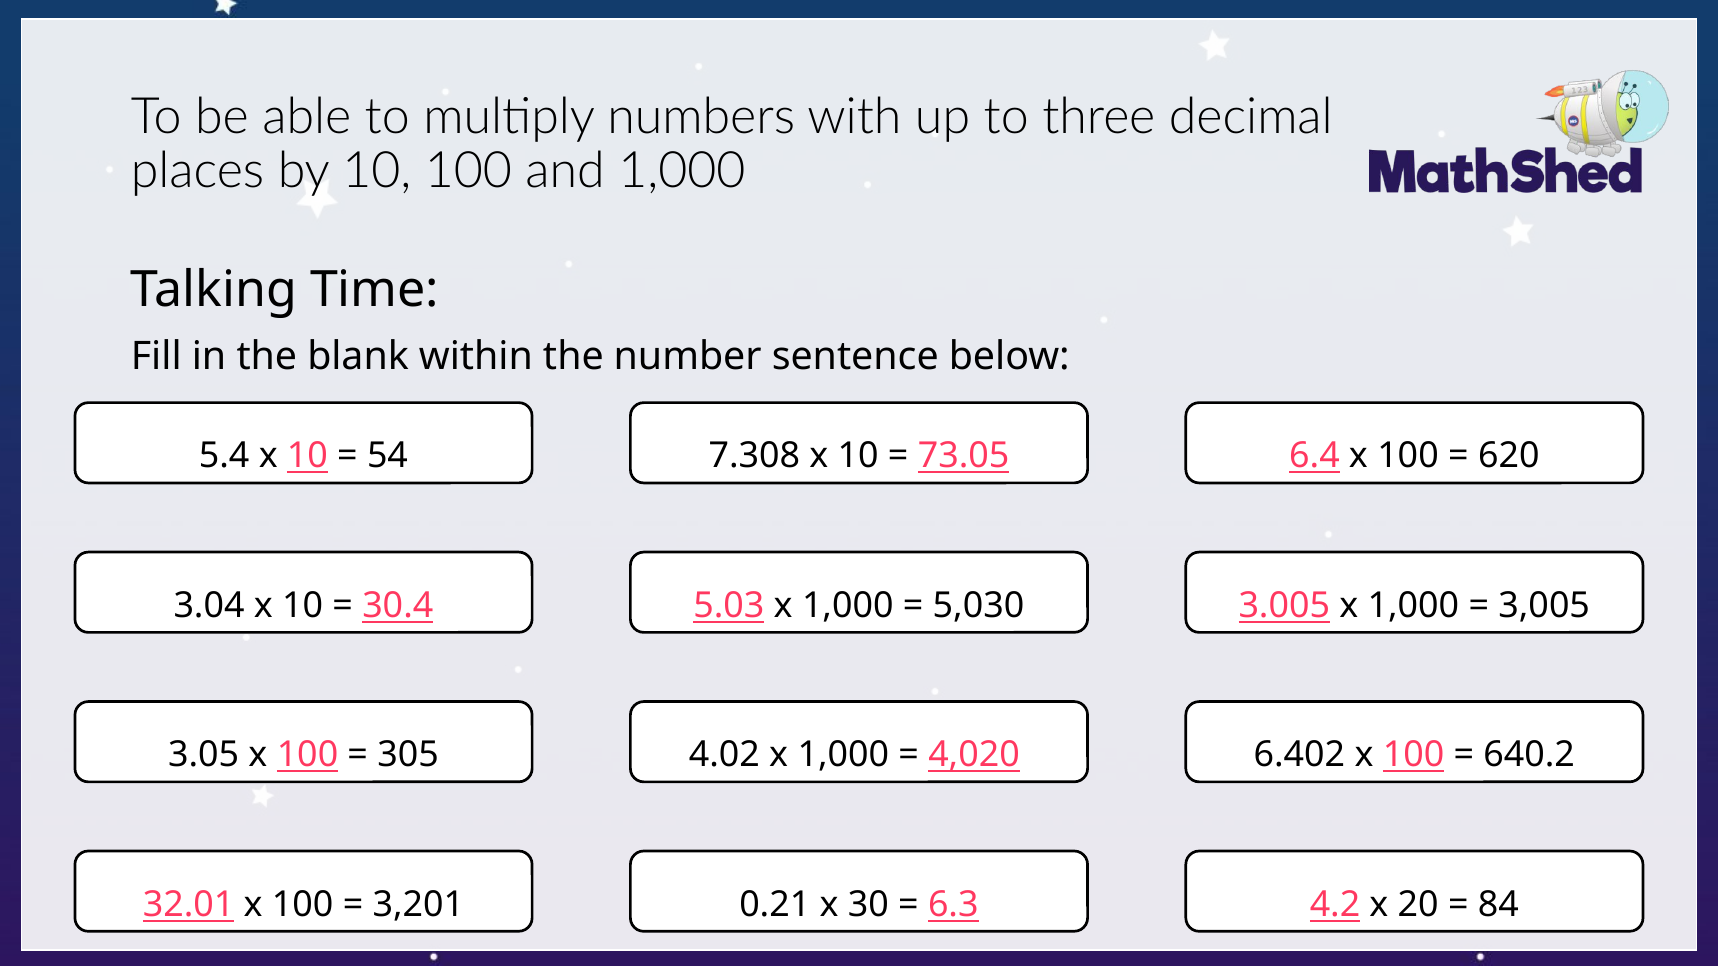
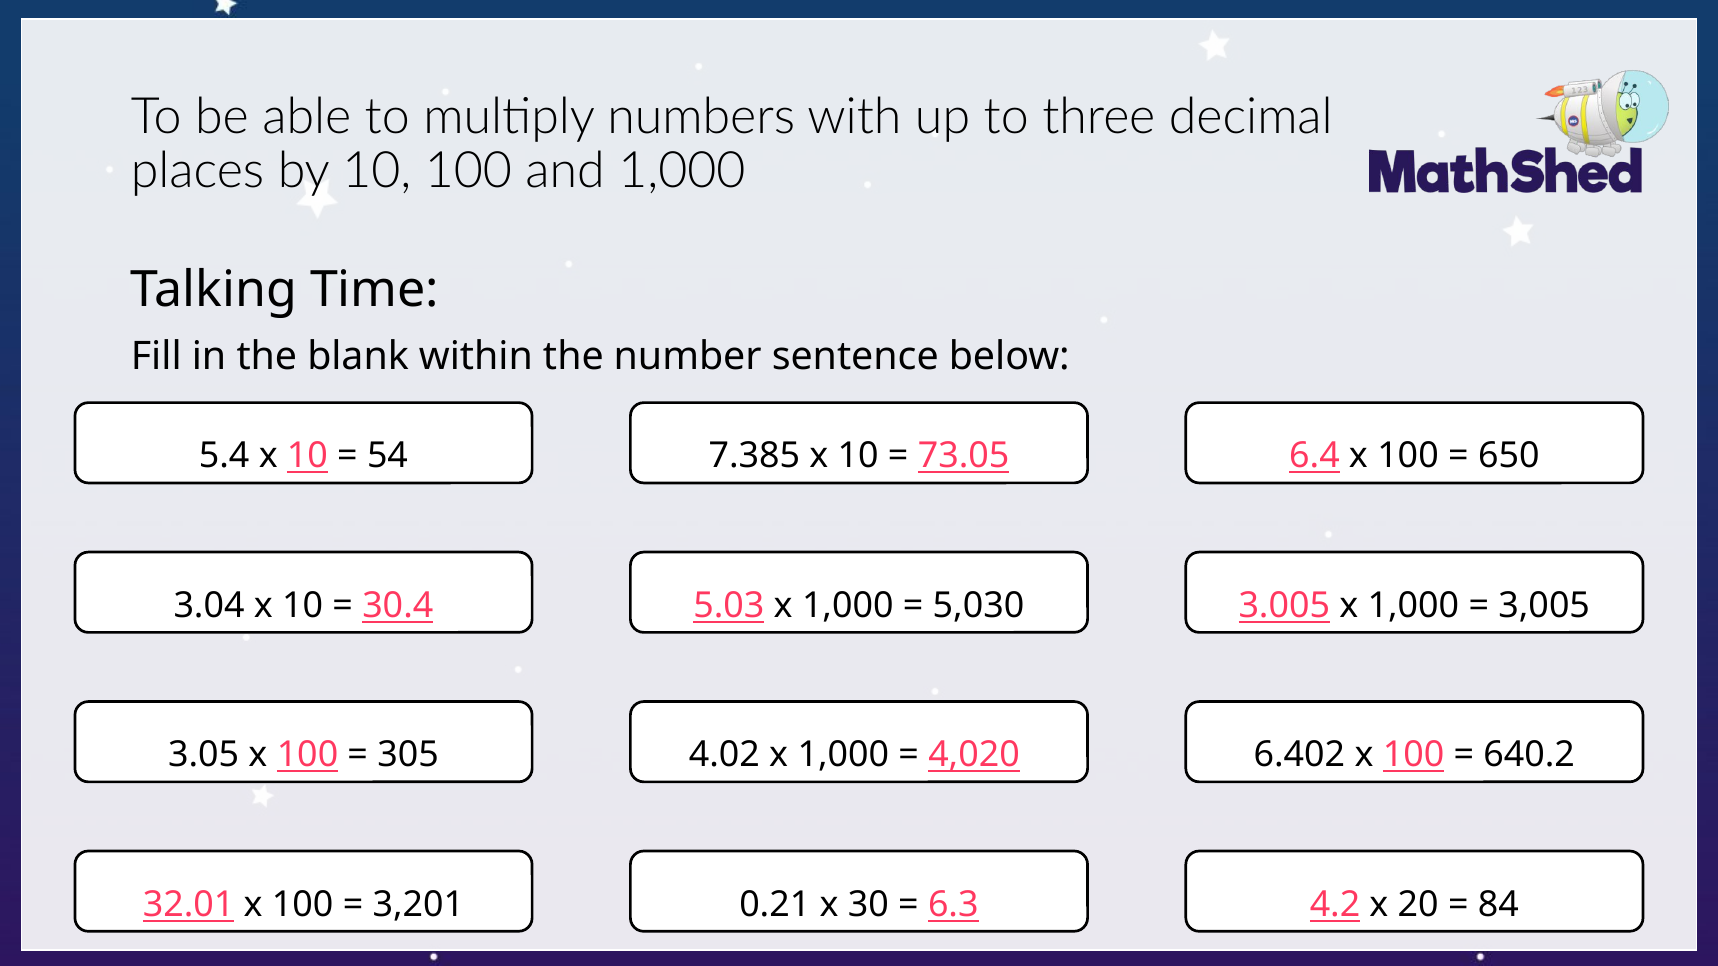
7.308: 7.308 -> 7.385
620: 620 -> 650
